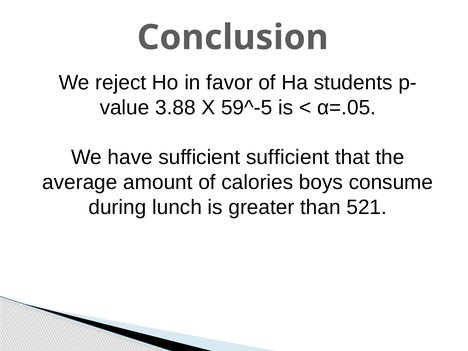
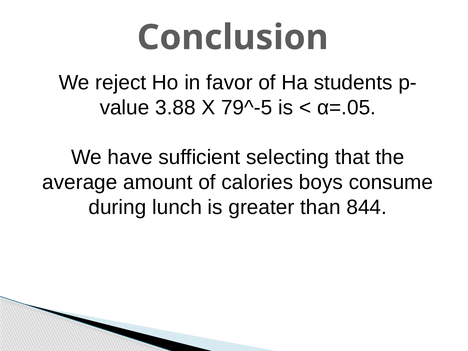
59^-5: 59^-5 -> 79^-5
sufficient sufficient: sufficient -> selecting
521: 521 -> 844
